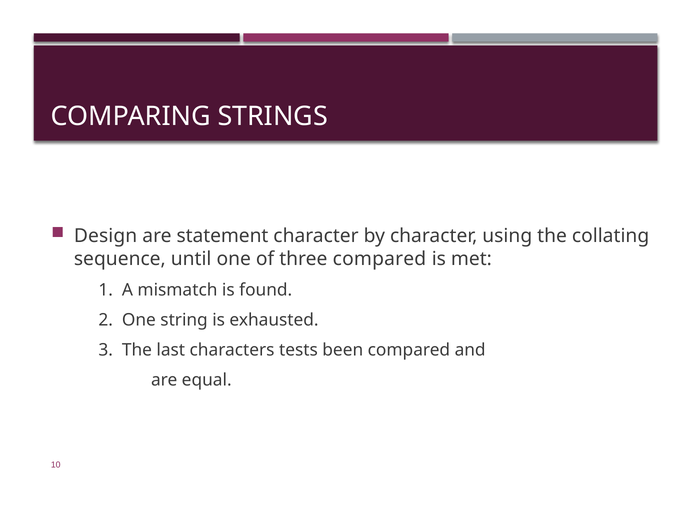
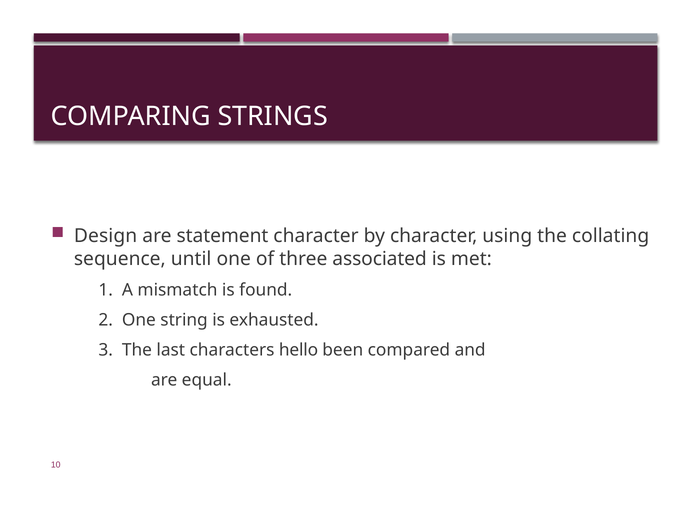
three compared: compared -> associated
tests: tests -> hello
